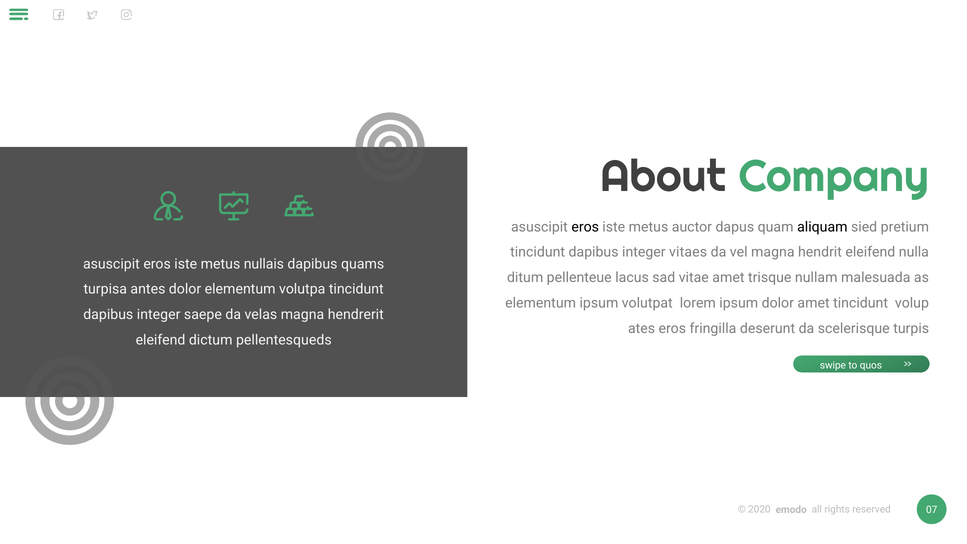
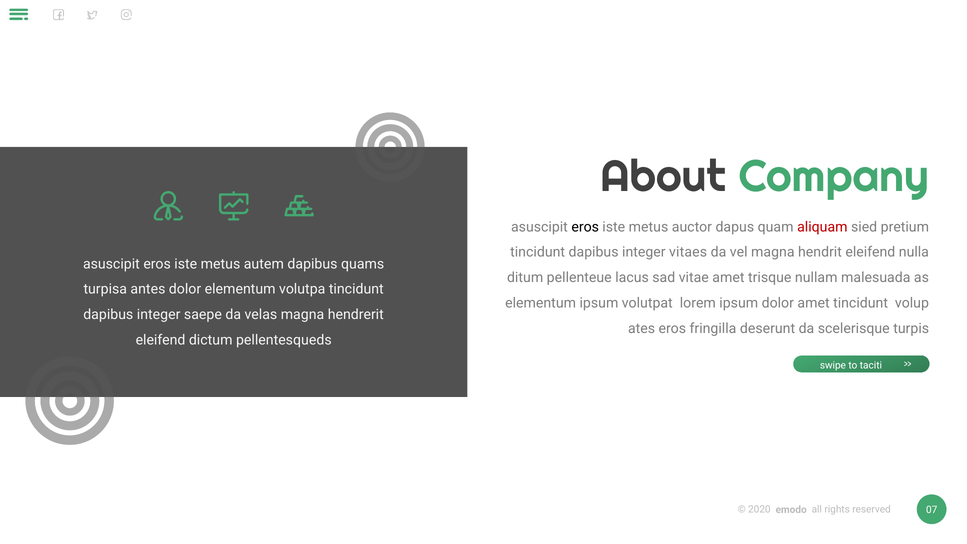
aliquam colour: black -> red
nullais: nullais -> autem
quos: quos -> taciti
